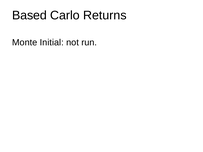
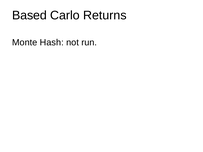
Initial: Initial -> Hash
